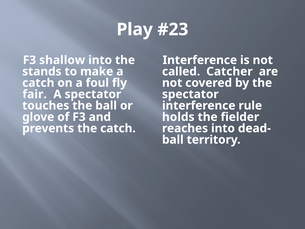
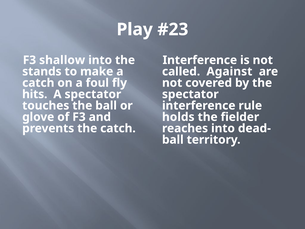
Catcher: Catcher -> Against
fair: fair -> hits
